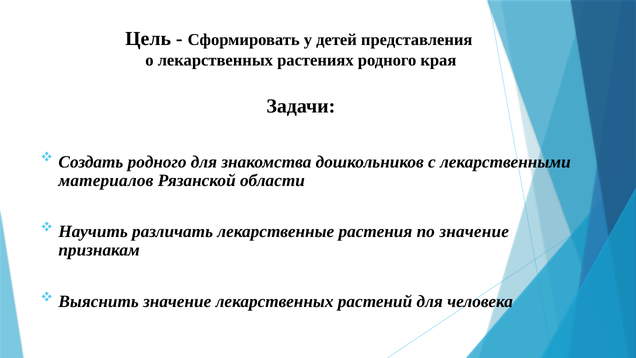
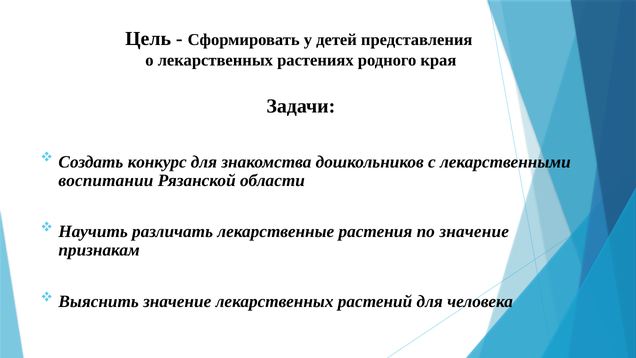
Создать родного: родного -> конкурс
материалов: материалов -> воспитании
